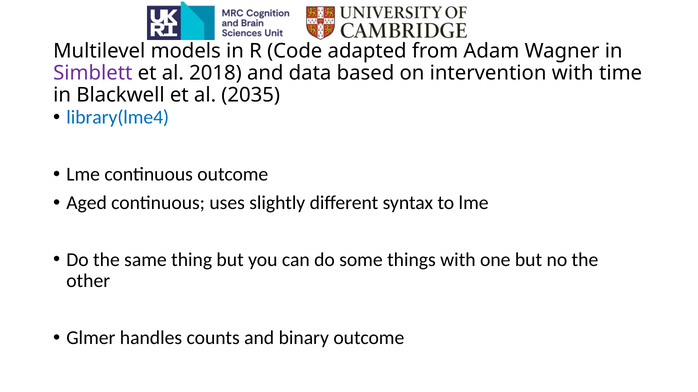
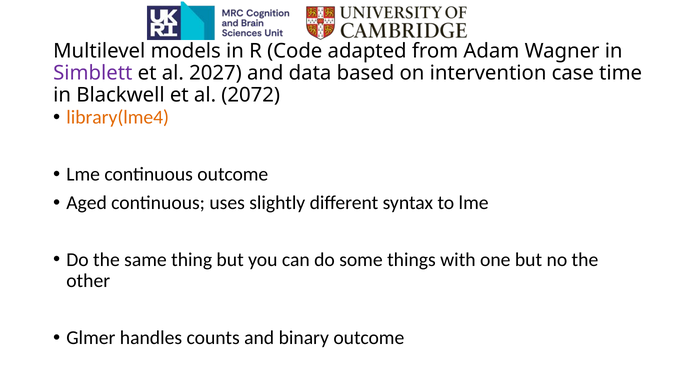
2018: 2018 -> 2027
intervention with: with -> case
2035: 2035 -> 2072
library(lme4 colour: blue -> orange
